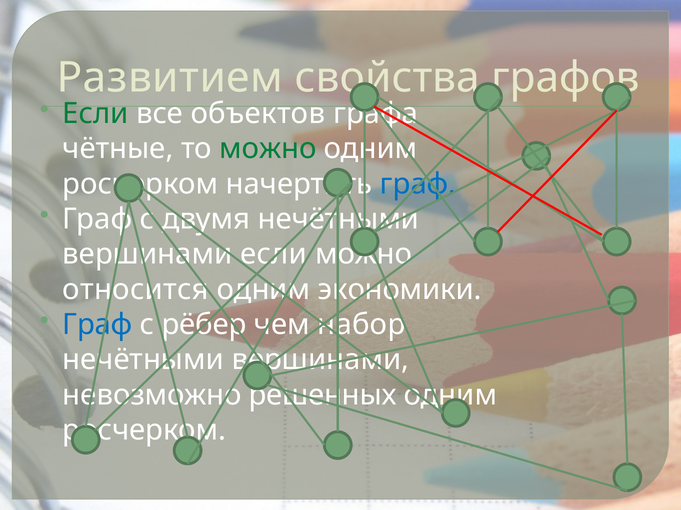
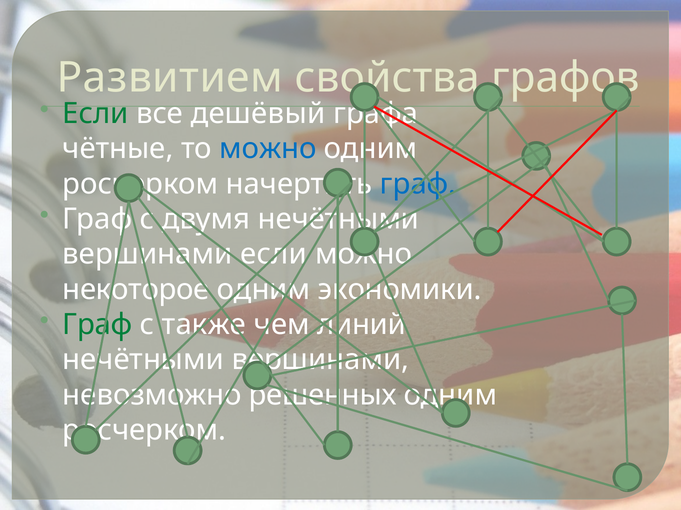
объектов: объектов -> дешёвый
можно at (268, 149) colour: green -> blue
относится: относится -> некоторое
Граф at (97, 325) colour: blue -> green
рёбер: рёбер -> также
набор: набор -> линий
